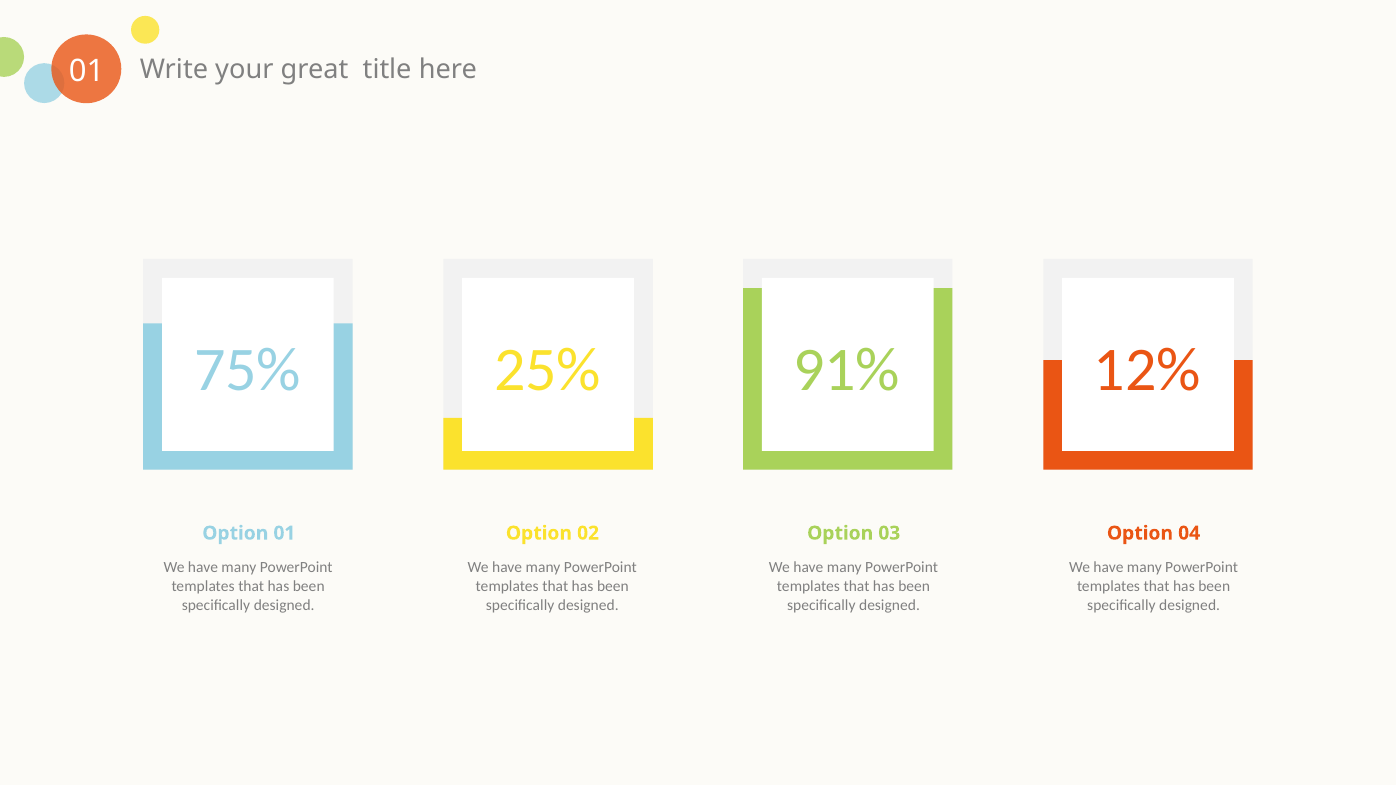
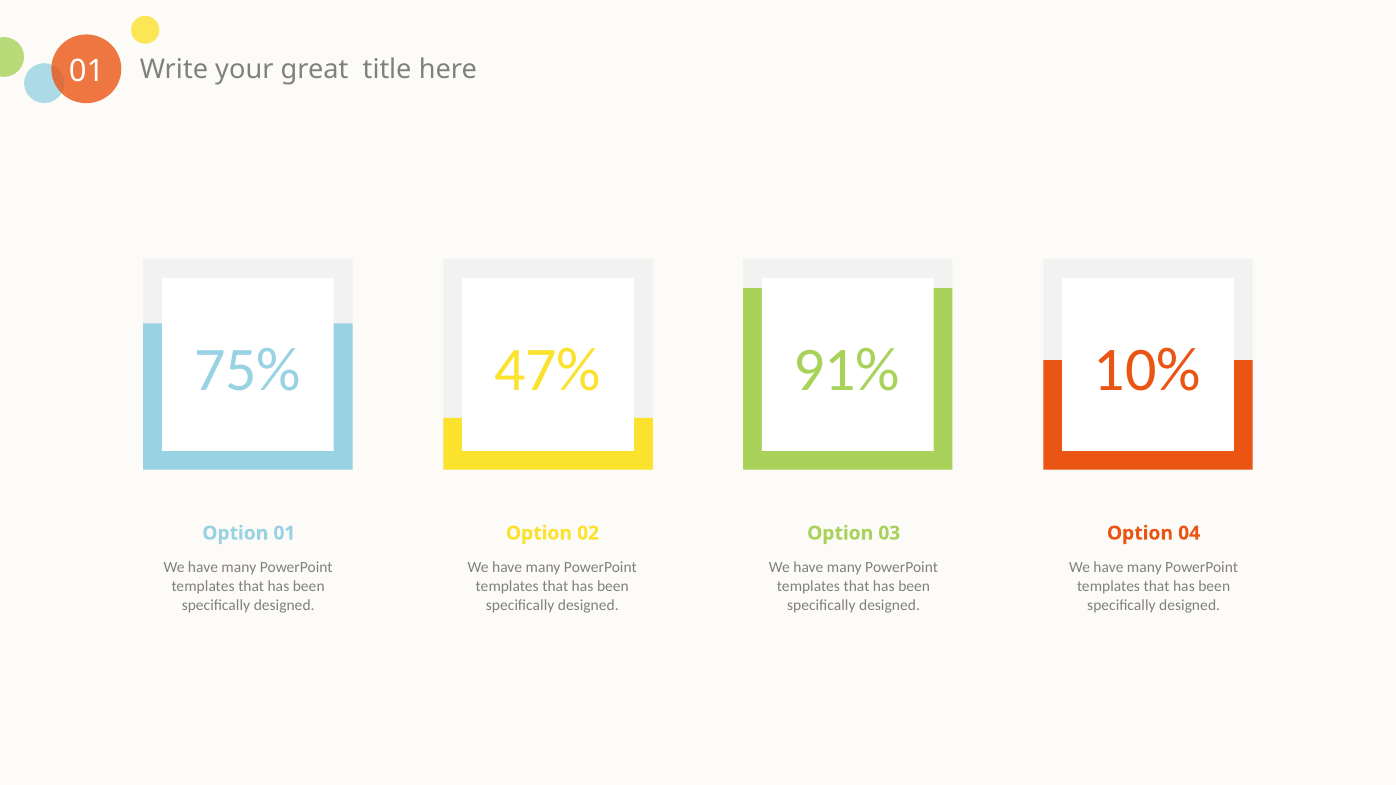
25%: 25% -> 47%
12%: 12% -> 10%
